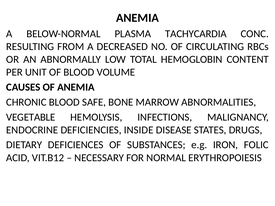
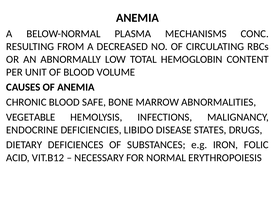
TACHYCARDIA: TACHYCARDIA -> MECHANISMS
INSIDE: INSIDE -> LIBIDO
